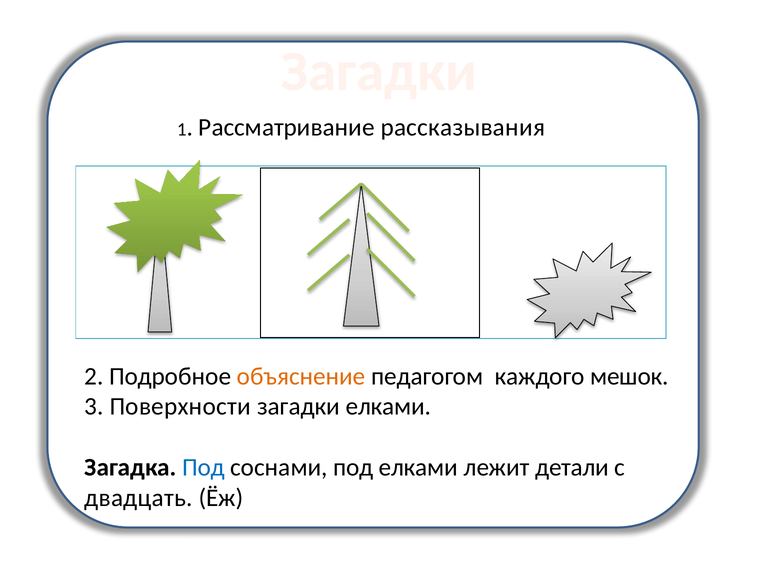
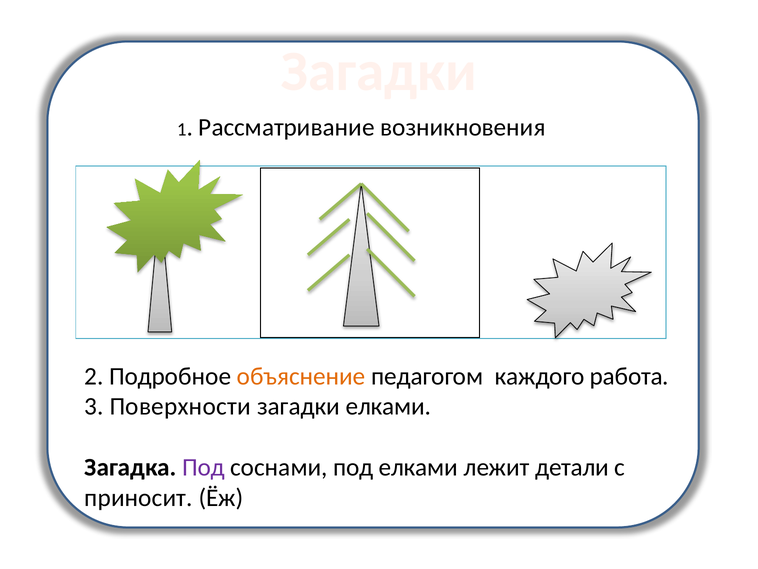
рассказывания: рассказывания -> возникновения
мешок: мешок -> работа
Под at (204, 467) colour: blue -> purple
двадцать: двадцать -> приносит
